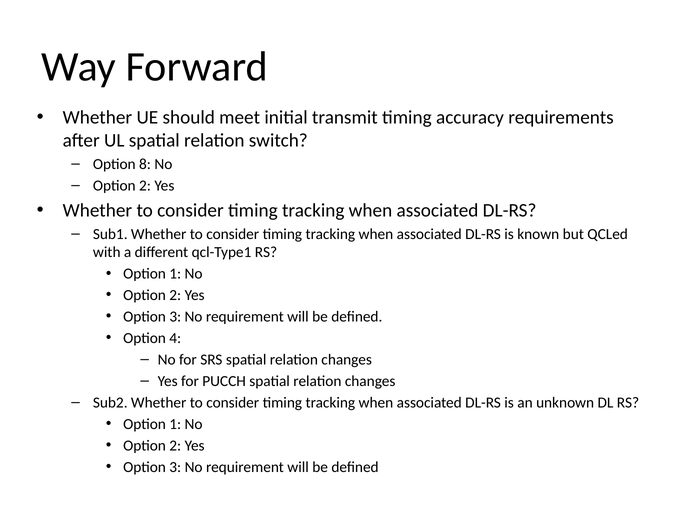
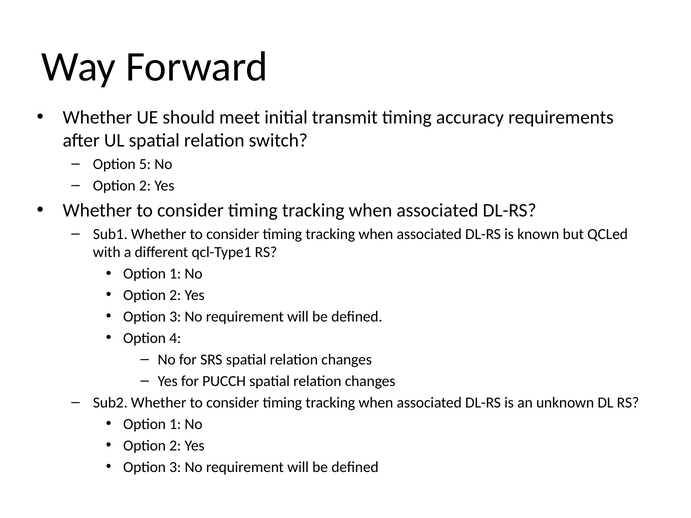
8: 8 -> 5
